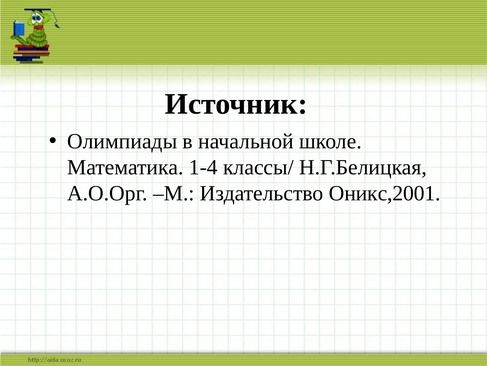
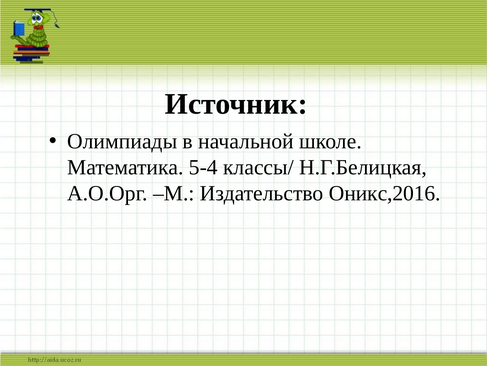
1-4: 1-4 -> 5-4
Оникс,2001: Оникс,2001 -> Оникс,2016
